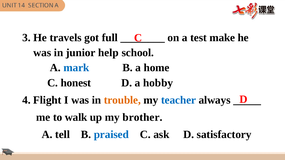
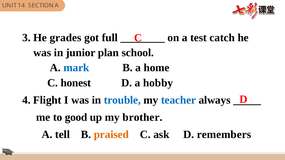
travels: travels -> grades
make: make -> catch
help: help -> plan
trouble colour: orange -> blue
walk: walk -> good
praised colour: blue -> orange
satisfactory: satisfactory -> remembers
